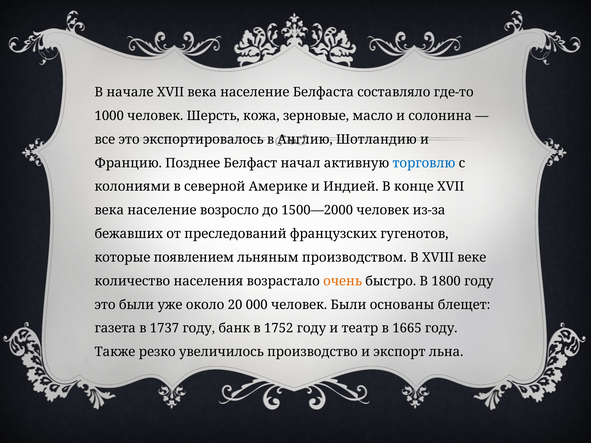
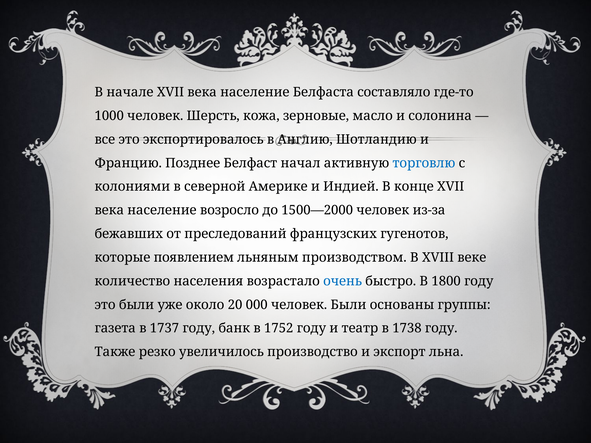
очень colour: orange -> blue
блещет: блещет -> группы
1665: 1665 -> 1738
